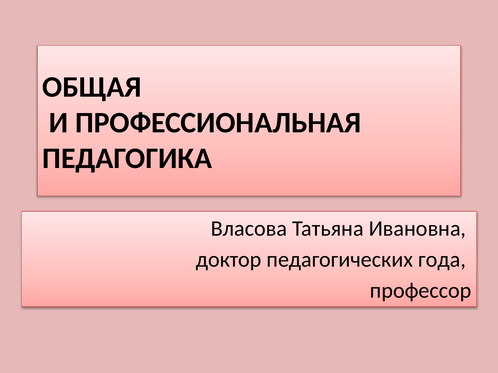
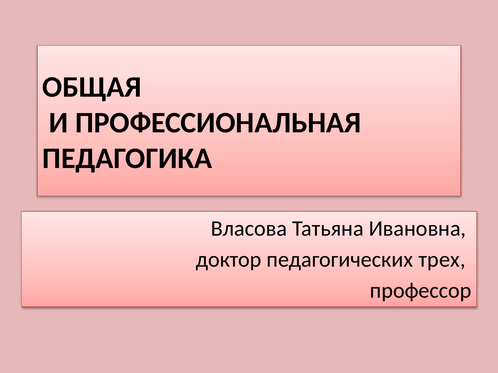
года: года -> трех
